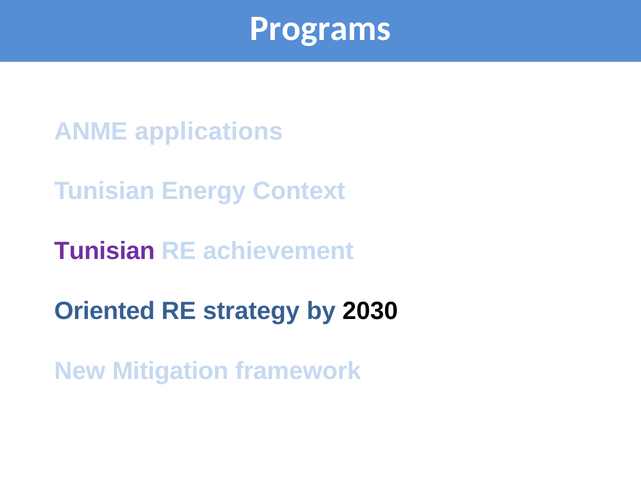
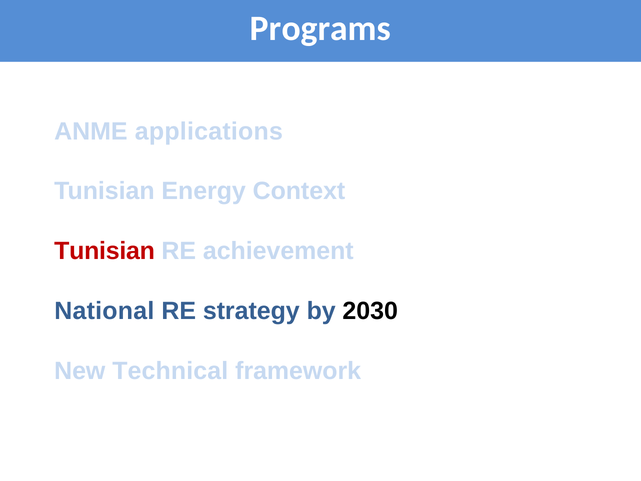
Tunisian at (105, 251) colour: purple -> red
Oriented: Oriented -> National
Mitigation: Mitigation -> Technical
